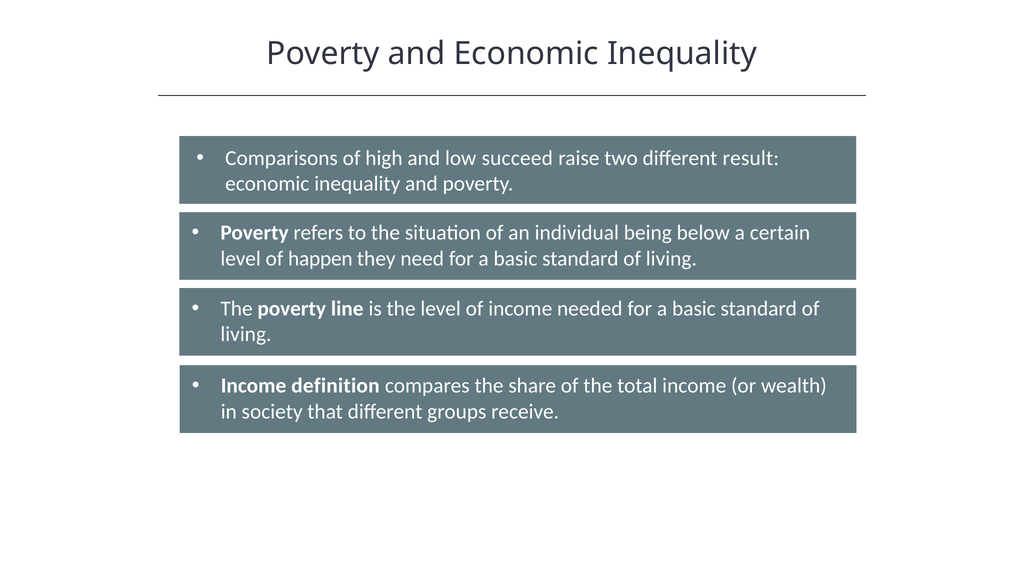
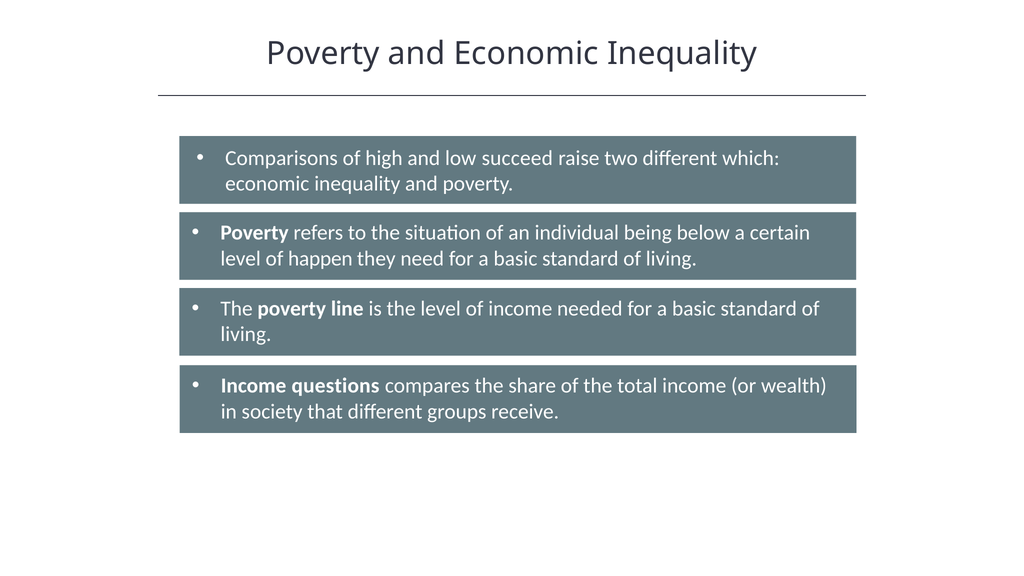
result: result -> which
definition: definition -> questions
